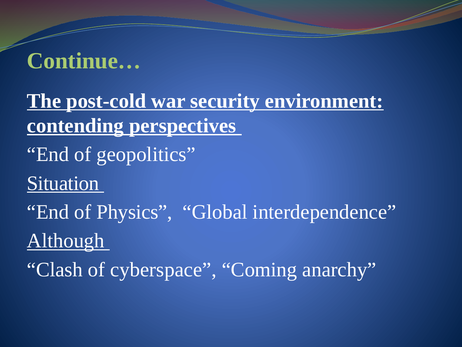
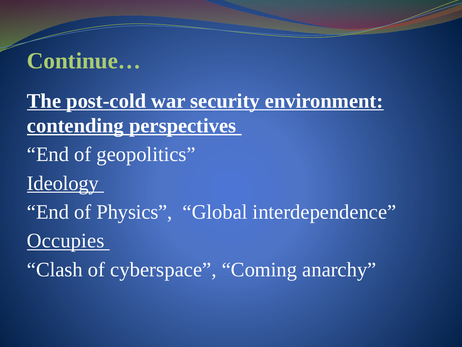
Situation: Situation -> Ideology
Although: Although -> Occupies
